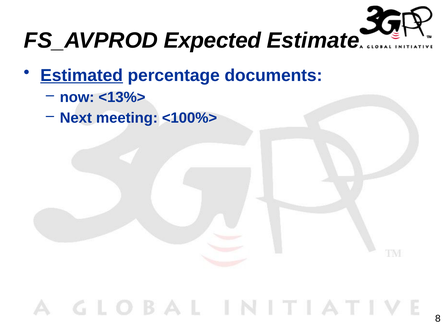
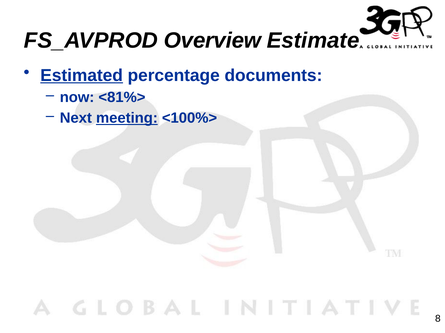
Expected: Expected -> Overview
<13%>: <13%> -> <81%>
meeting underline: none -> present
